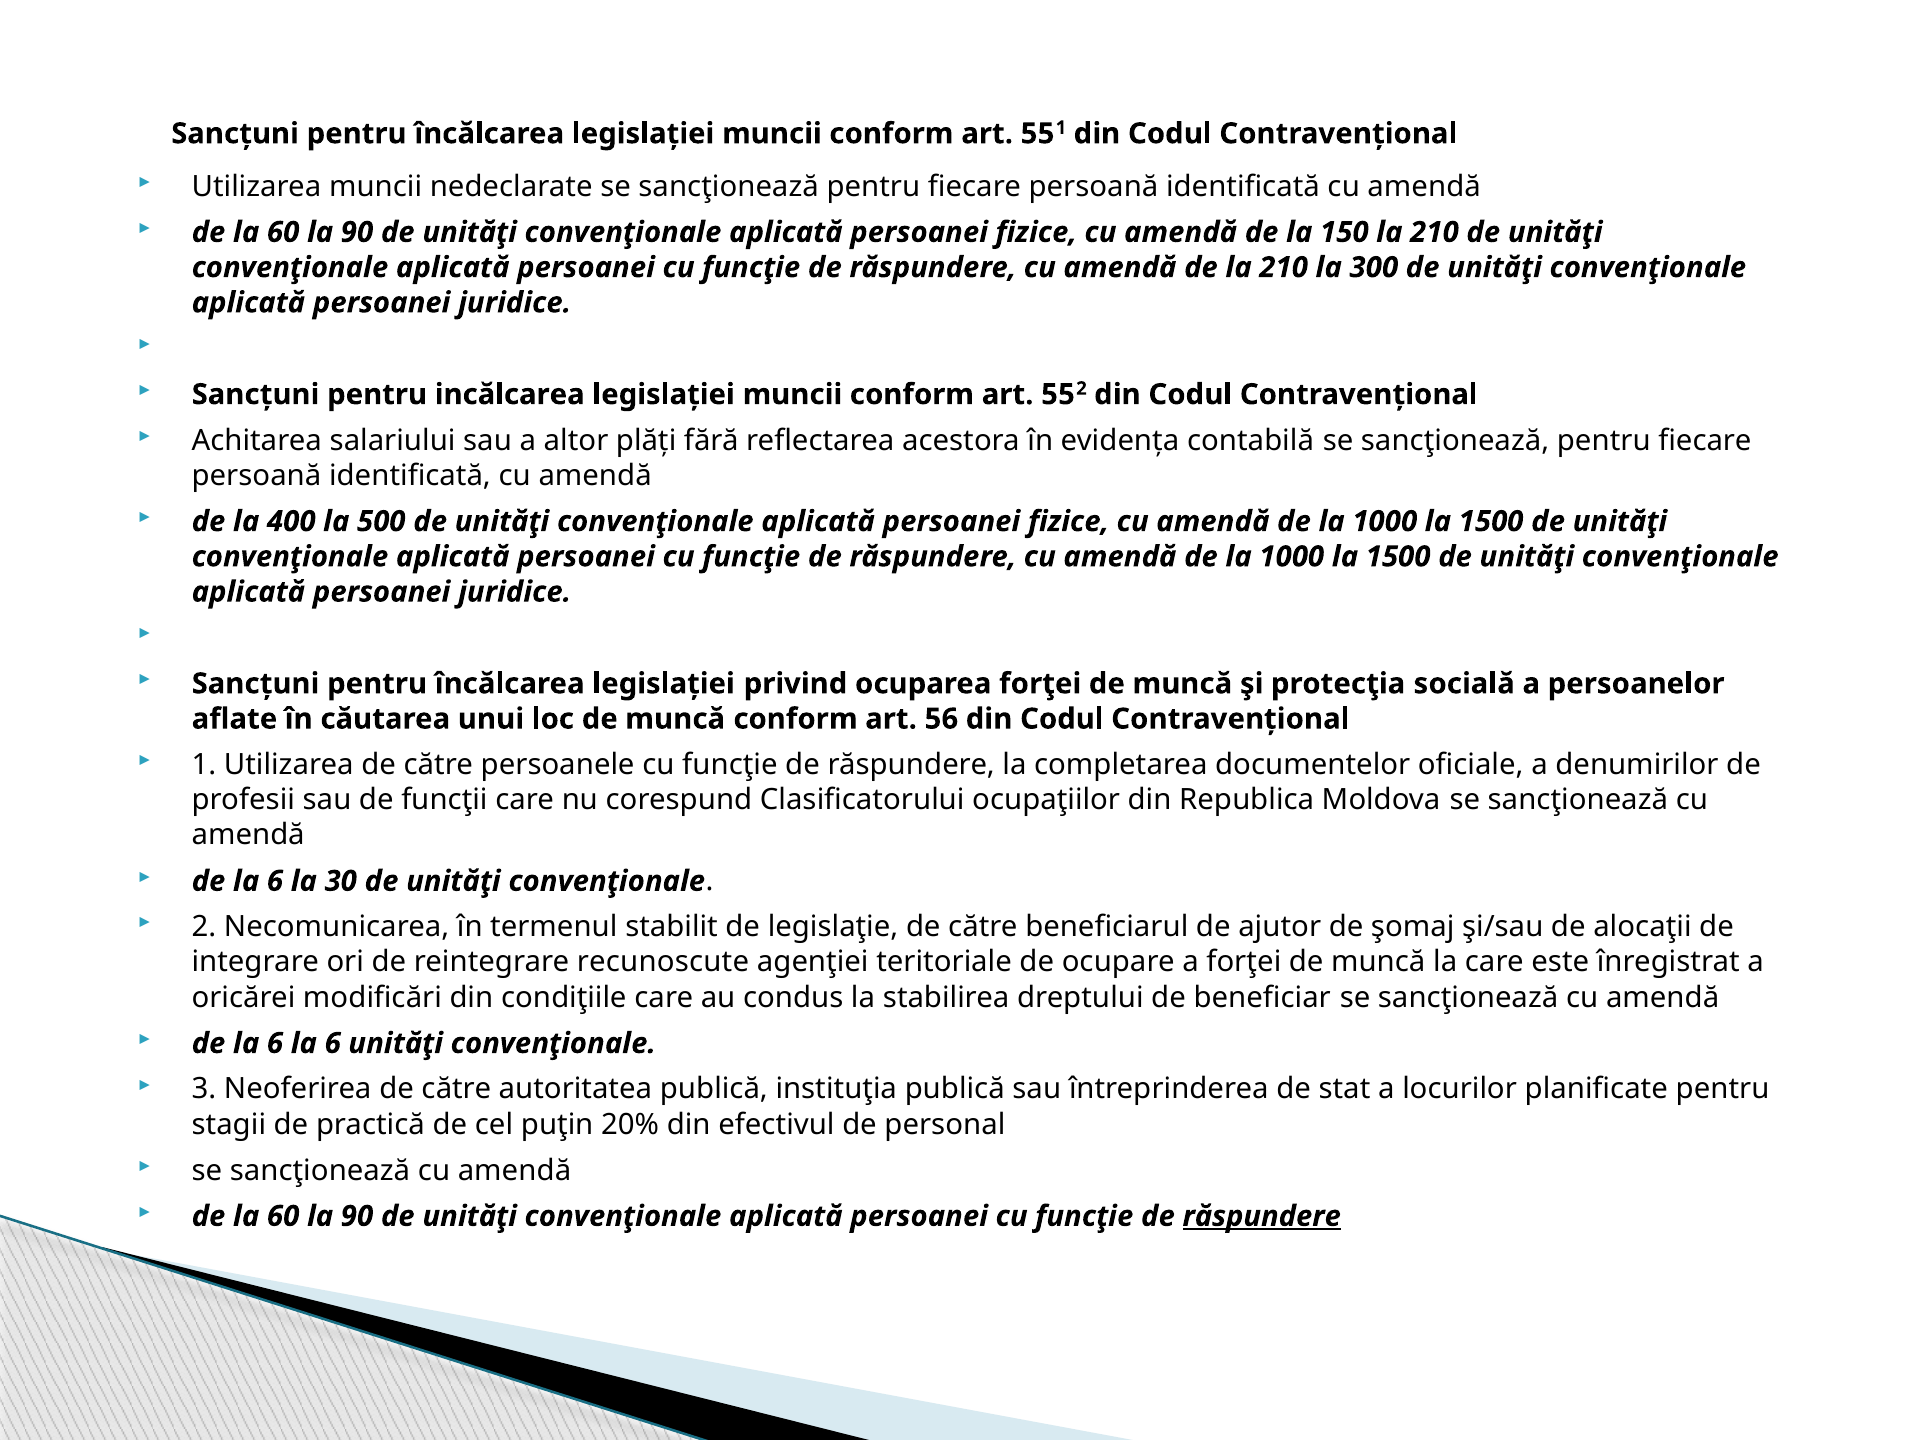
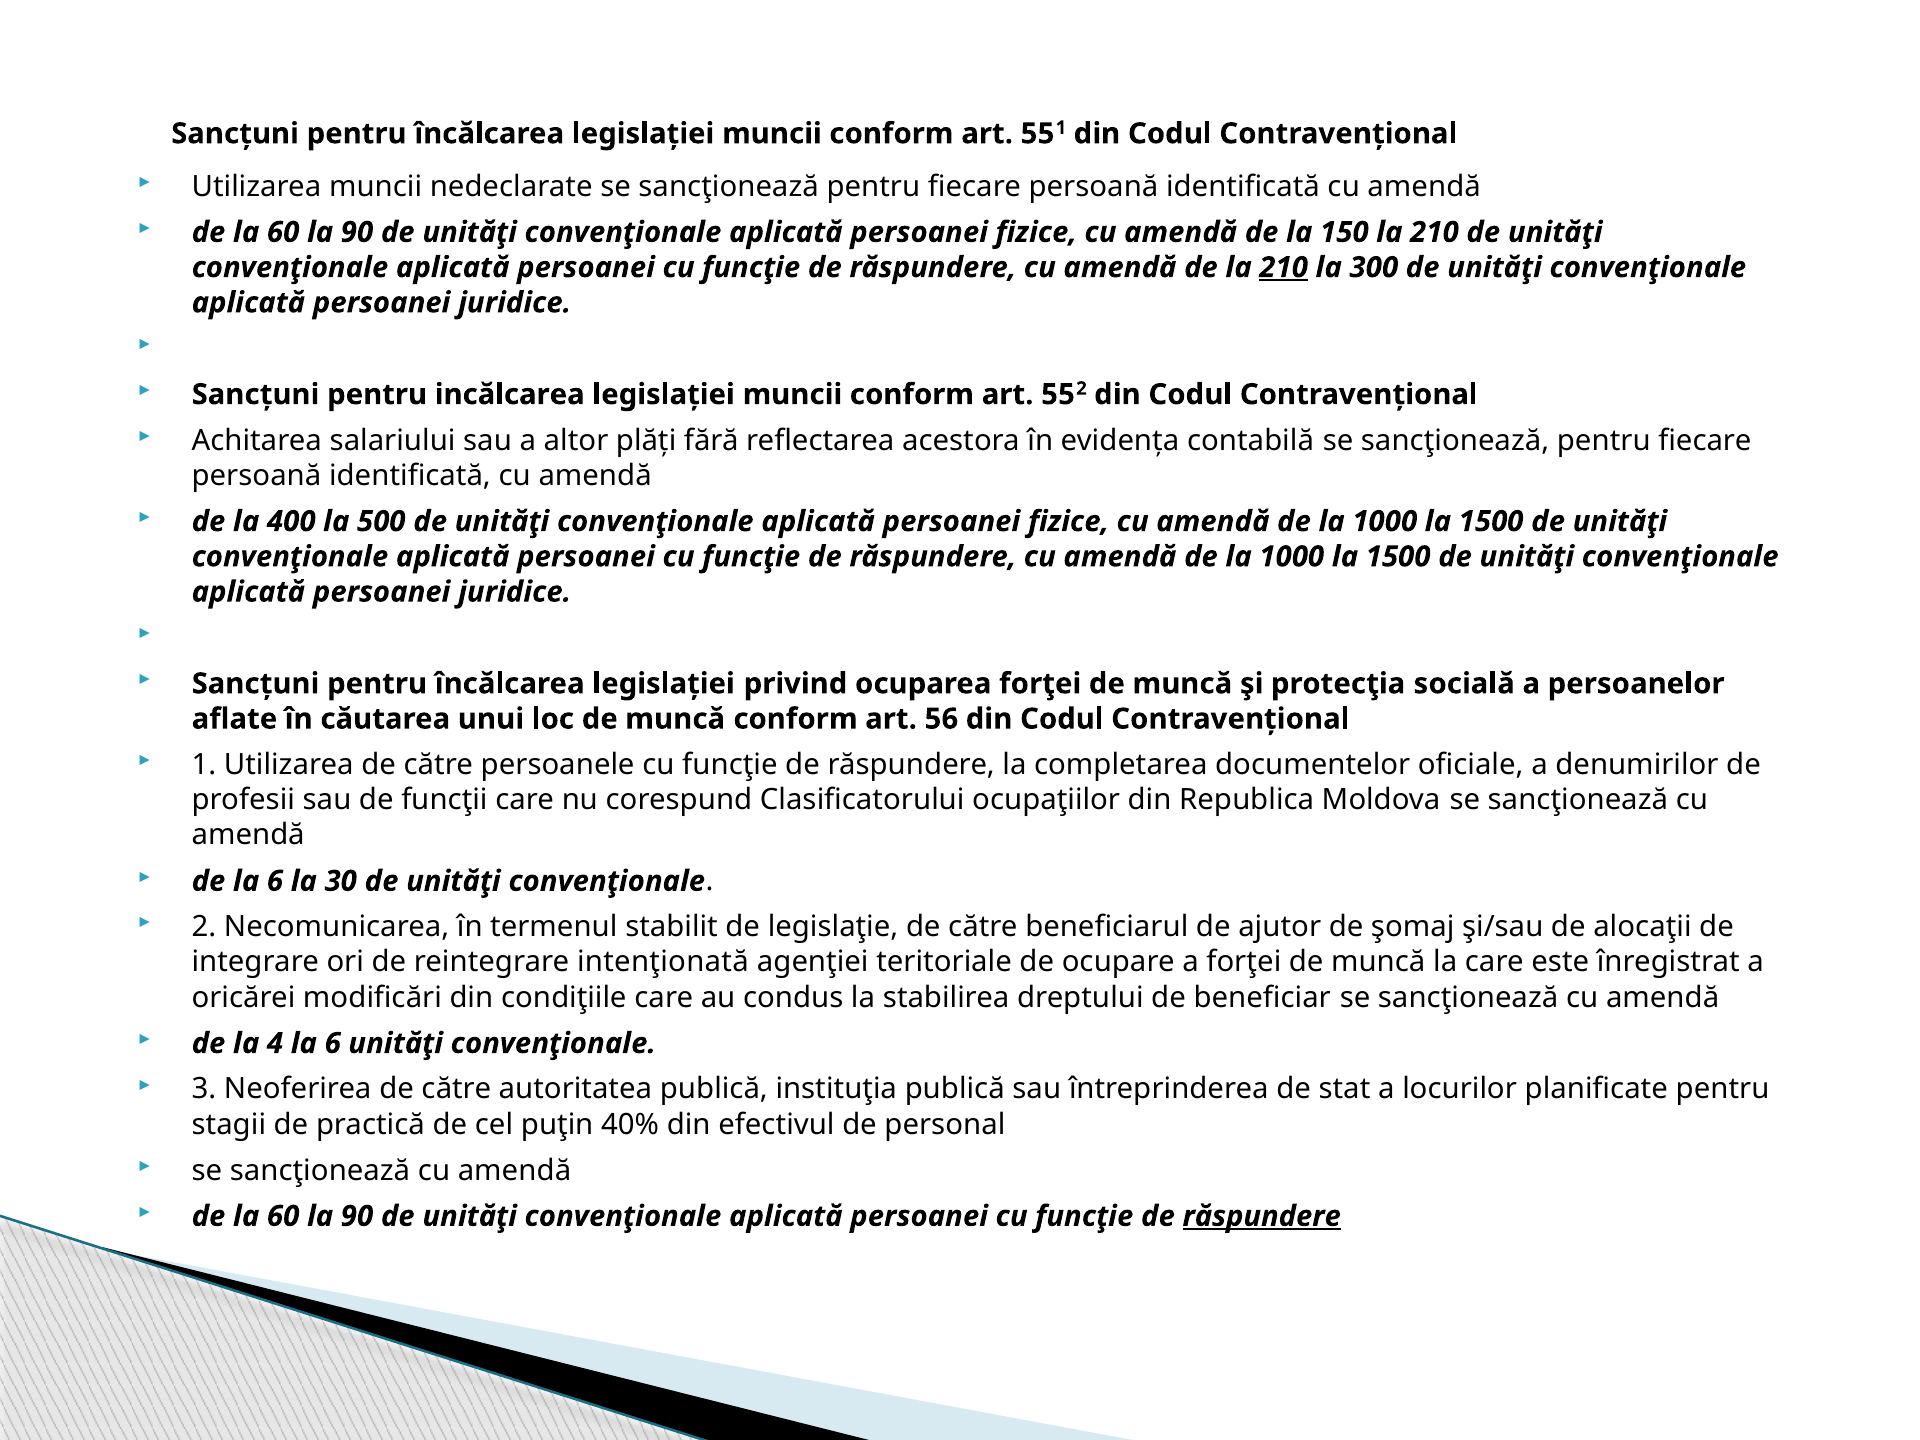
210 at (1284, 268) underline: none -> present
recunoscute: recunoscute -> intenţionată
6 at (275, 1043): 6 -> 4
20%: 20% -> 40%
